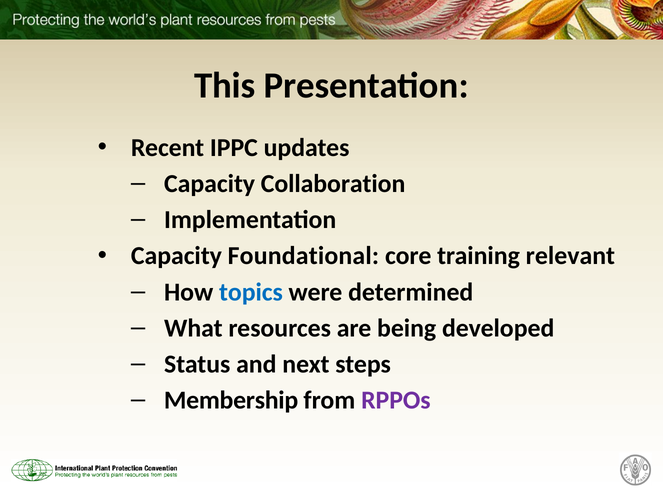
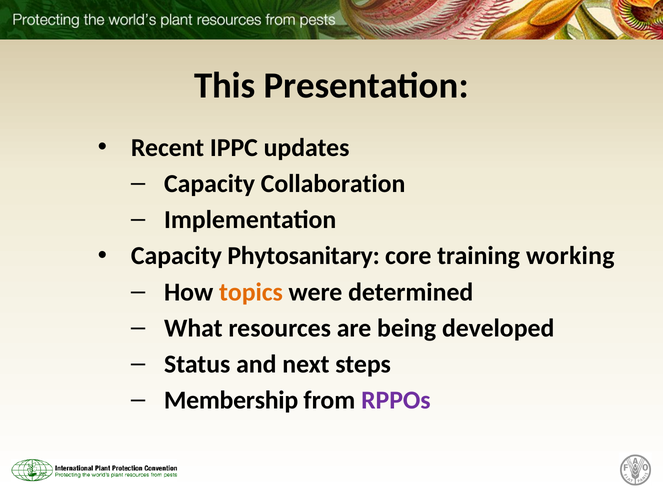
Foundational: Foundational -> Phytosanitary
relevant: relevant -> working
topics colour: blue -> orange
